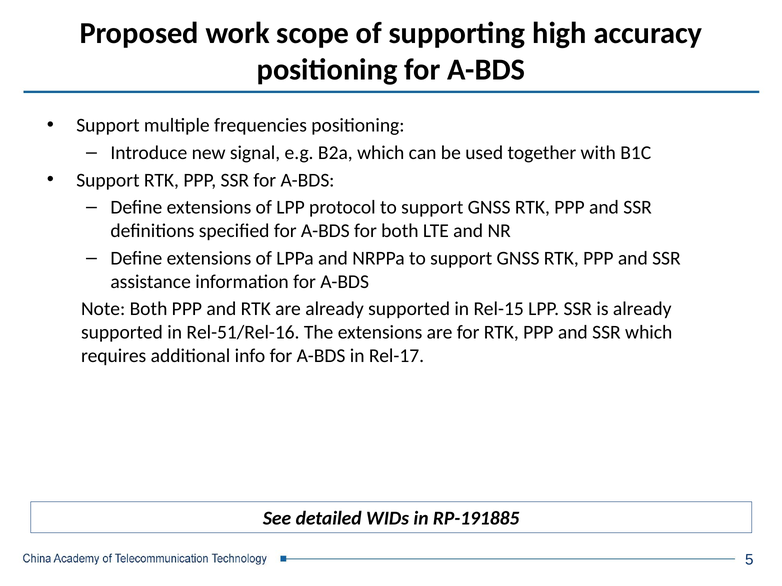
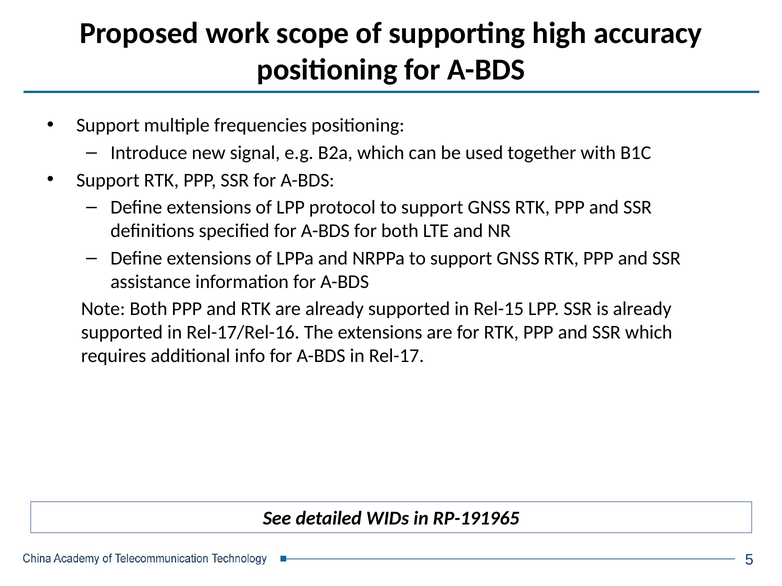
Rel-51/Rel-16: Rel-51/Rel-16 -> Rel-17/Rel-16
RP-191885: RP-191885 -> RP-191965
